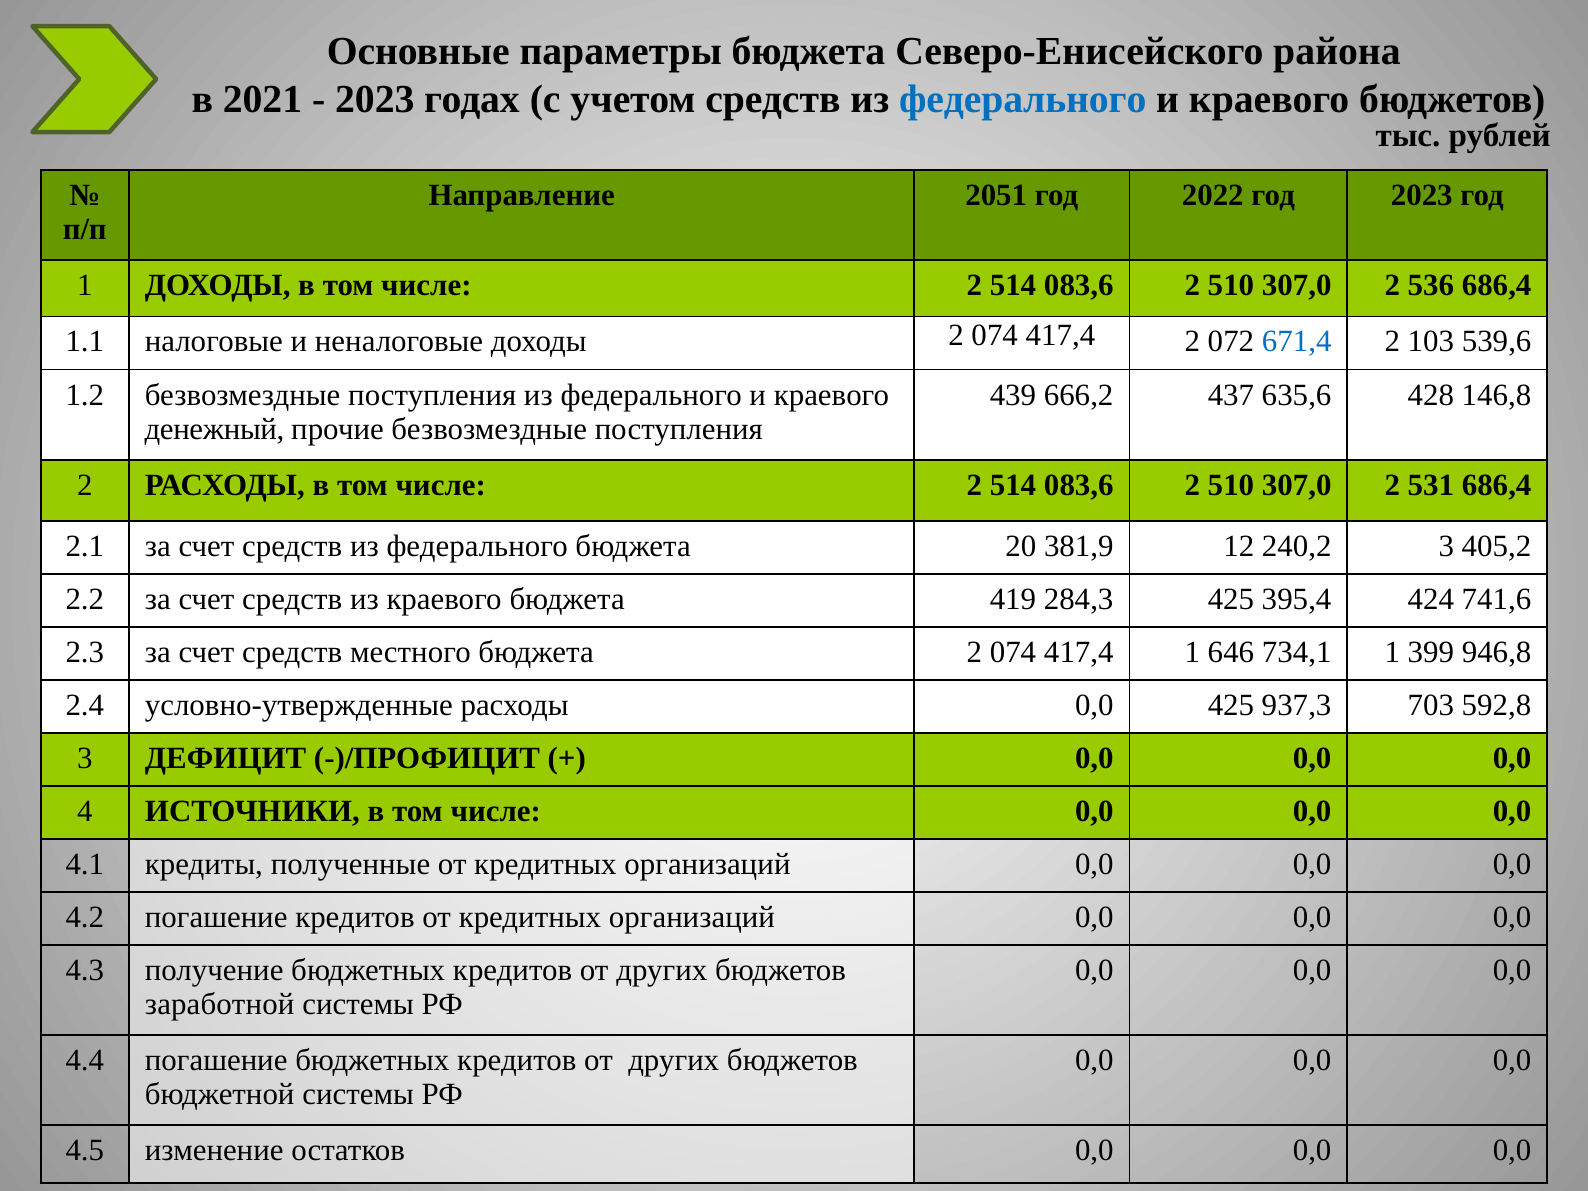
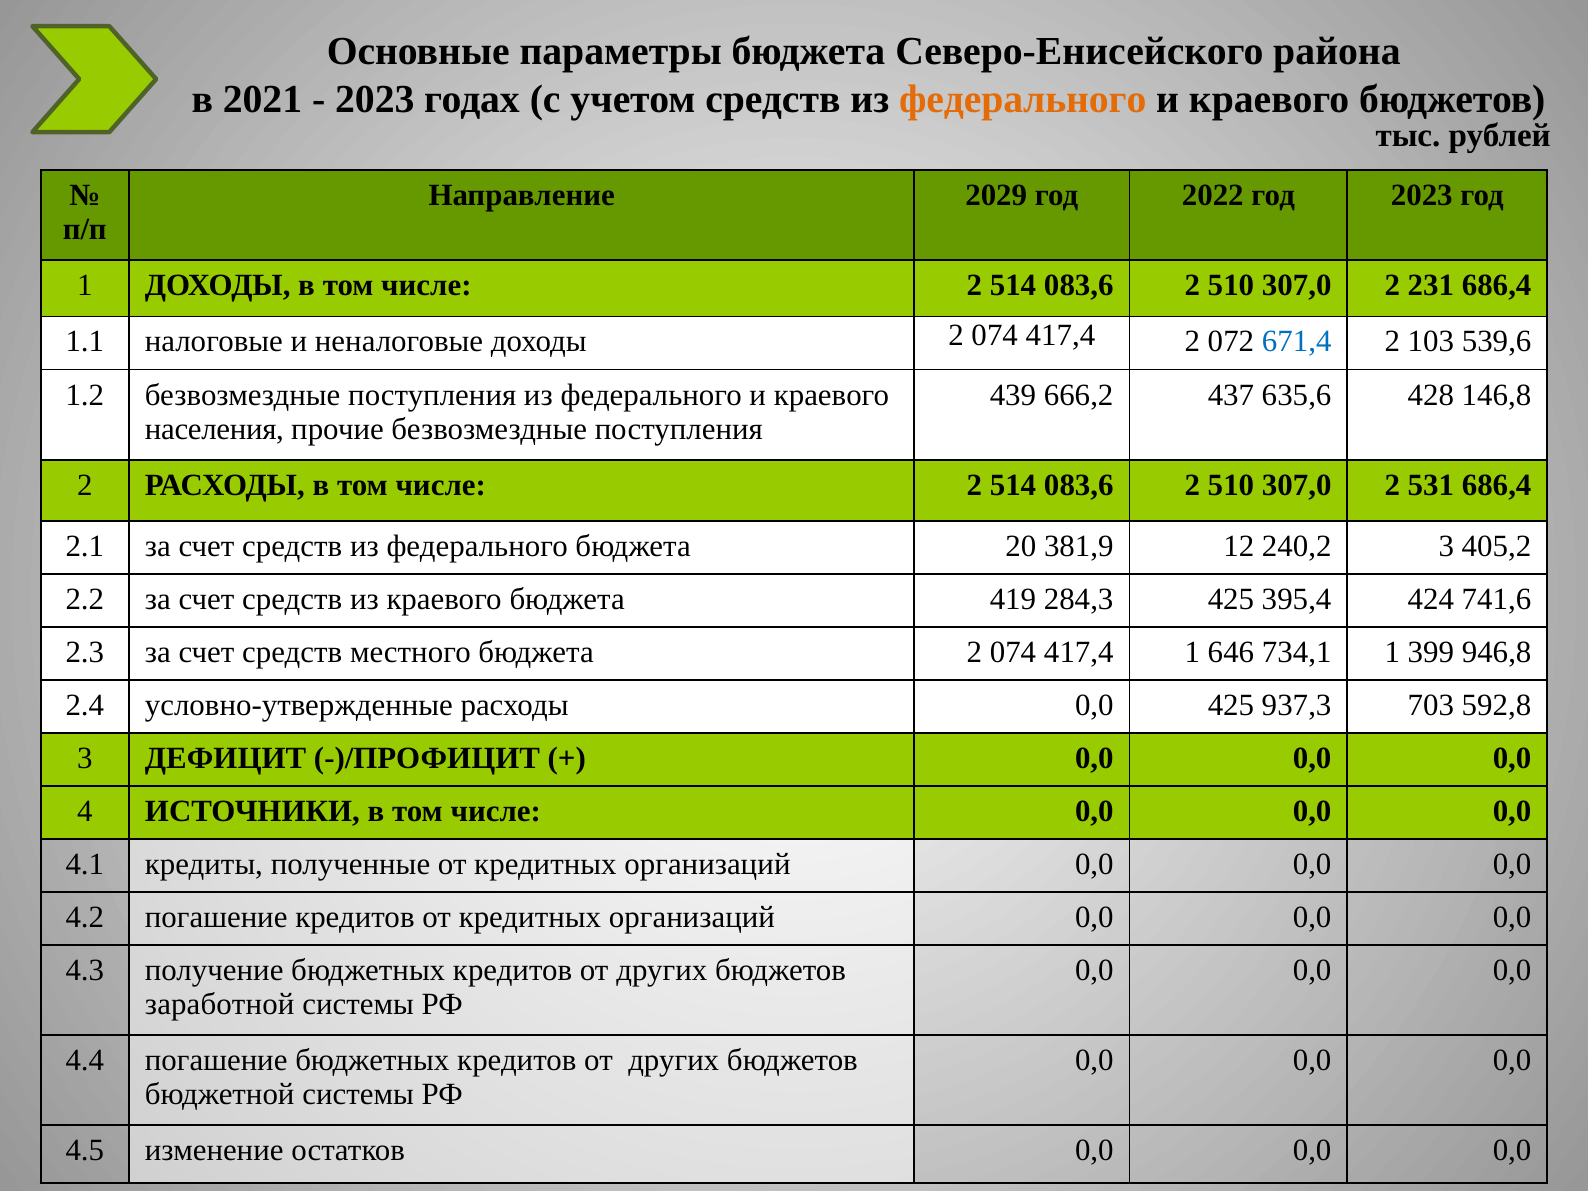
федерального at (1023, 99) colour: blue -> orange
2051: 2051 -> 2029
536: 536 -> 231
денежный: денежный -> населения
